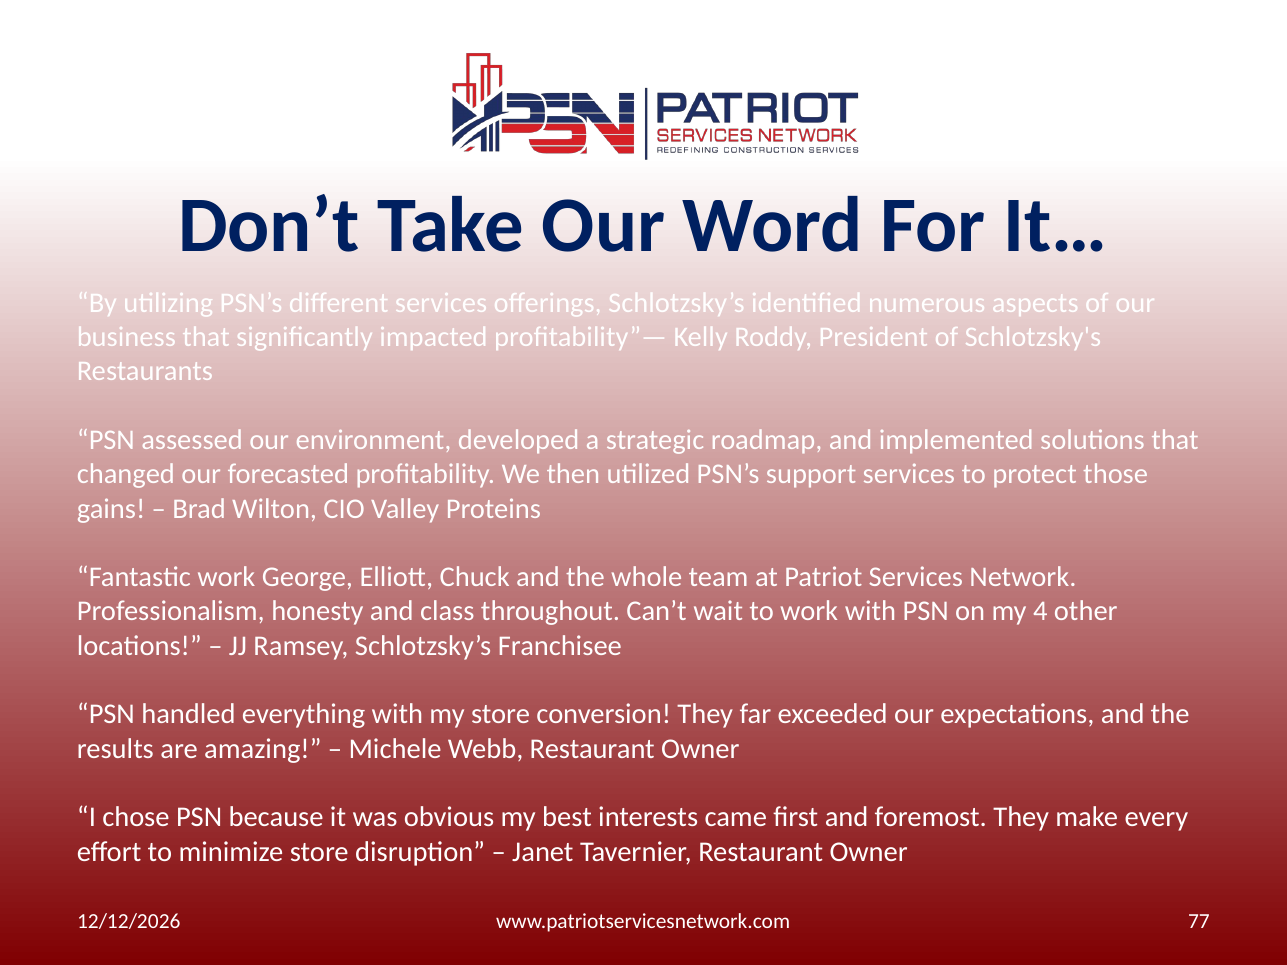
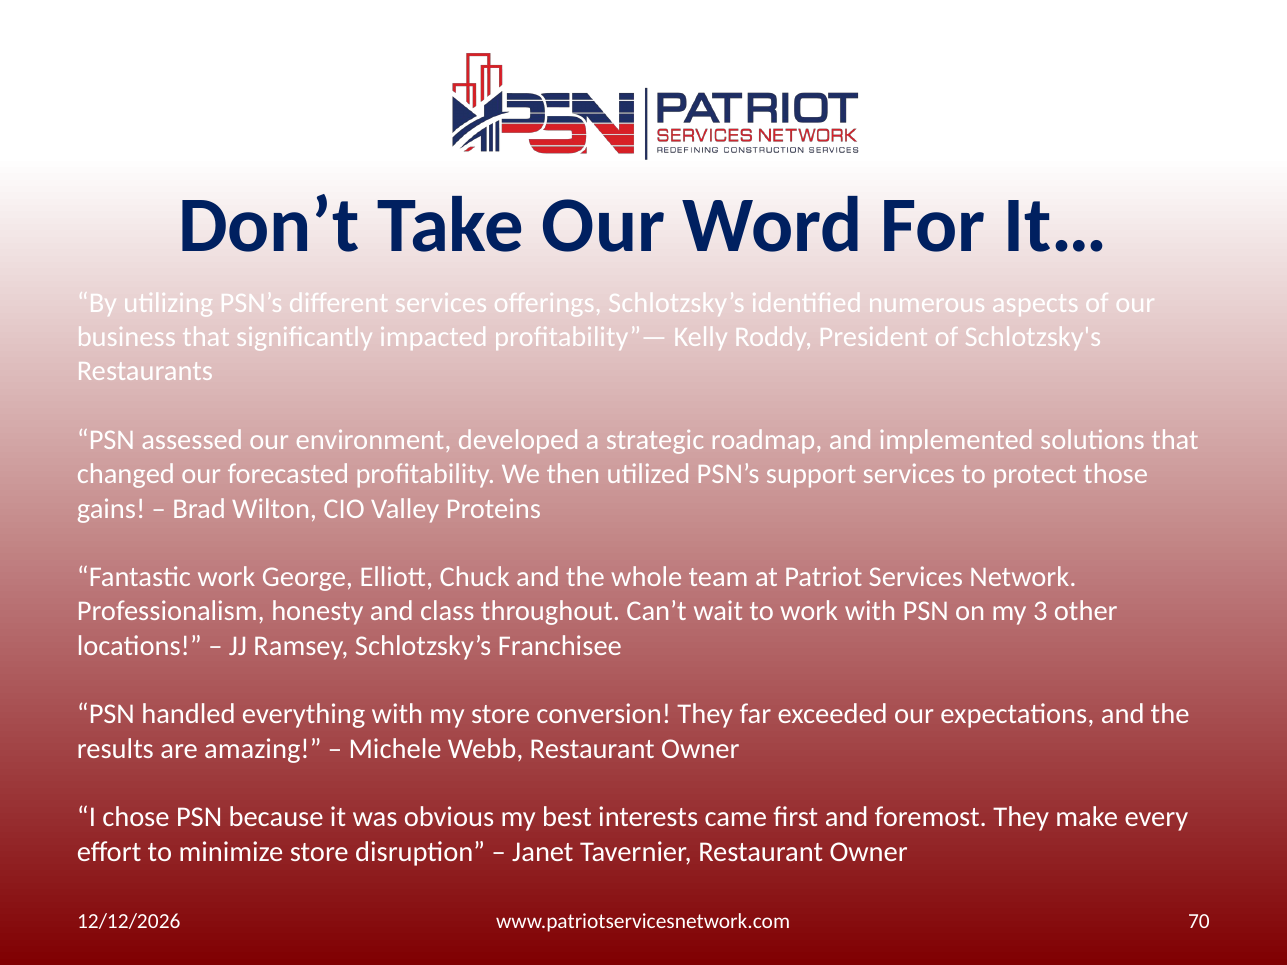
4: 4 -> 3
77: 77 -> 70
